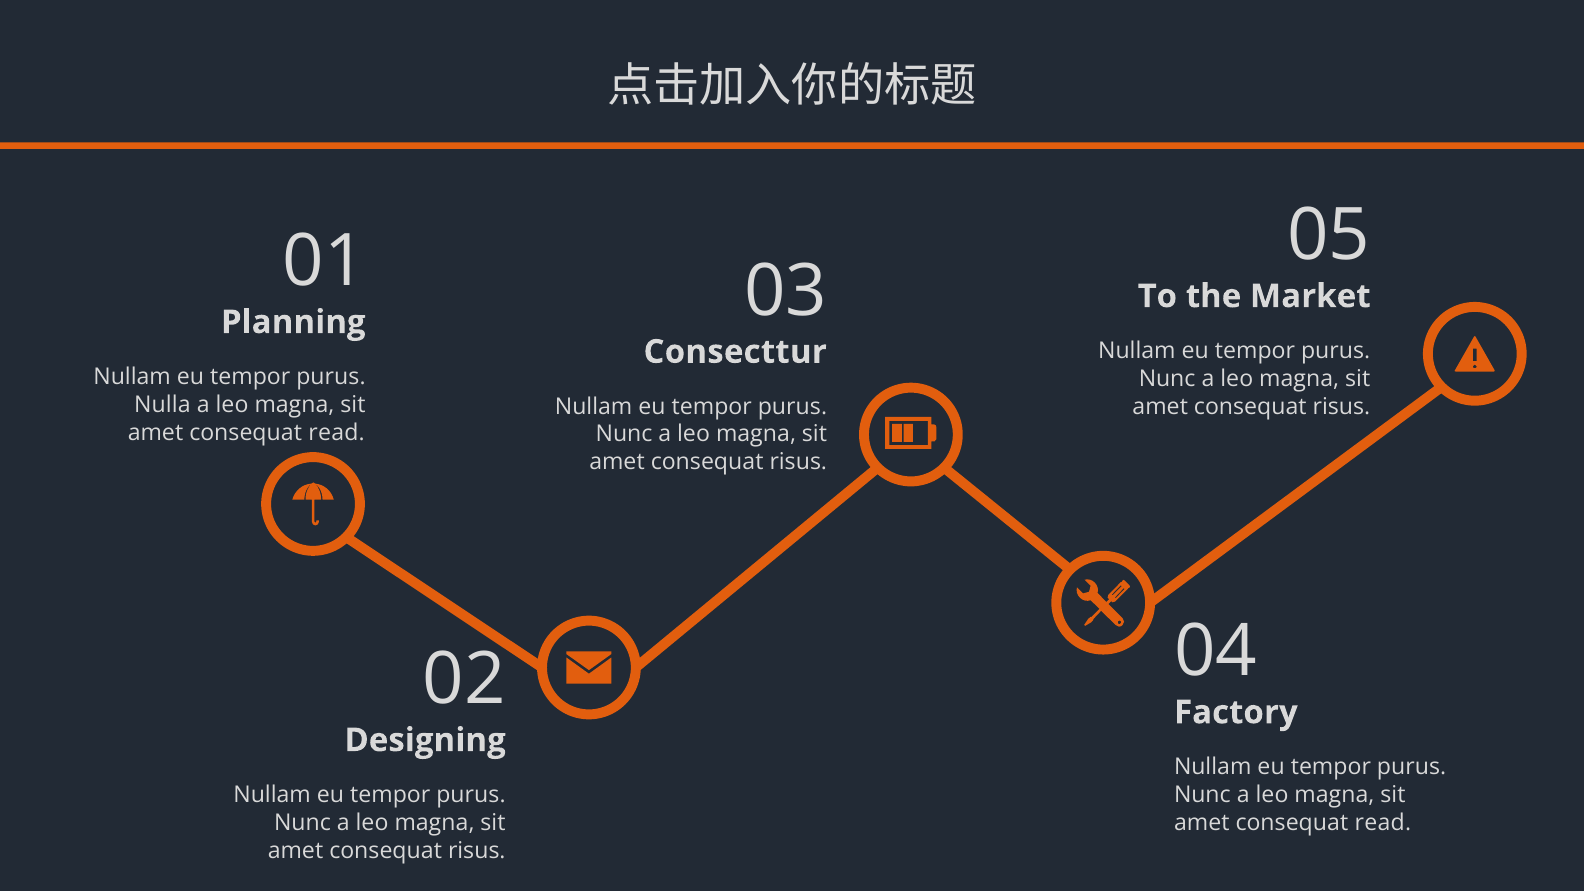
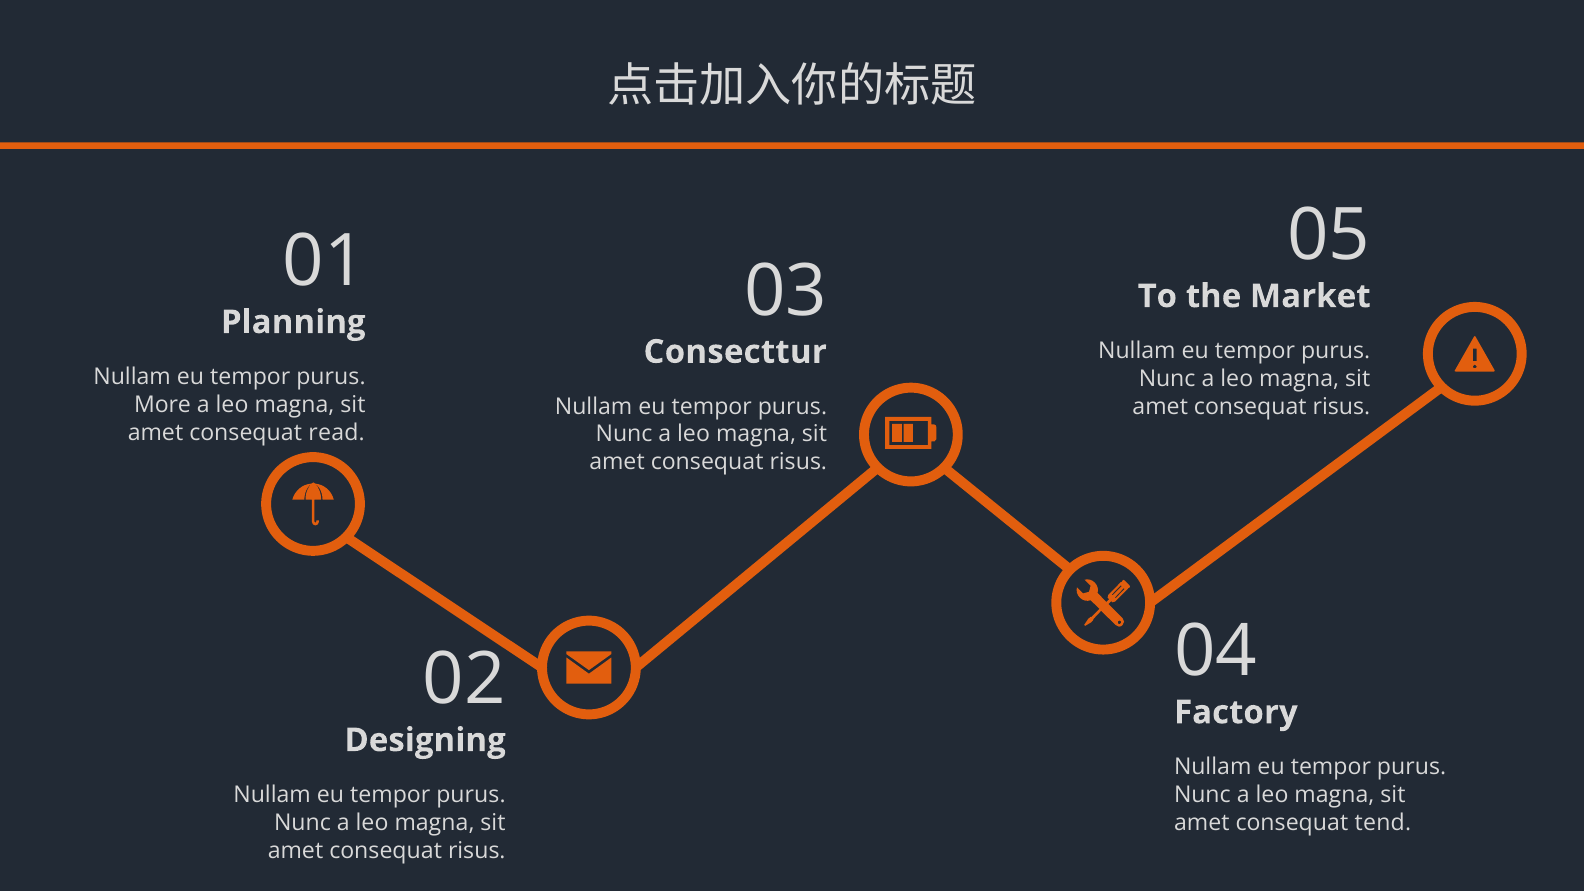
Nulla: Nulla -> More
read at (1383, 823): read -> tend
